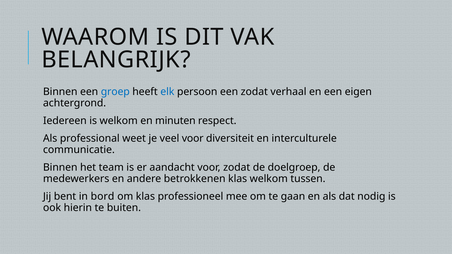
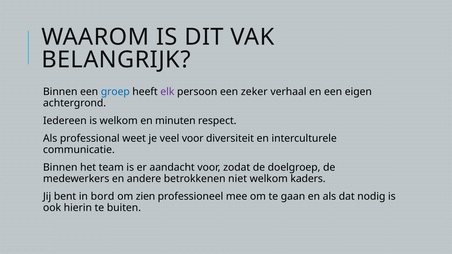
elk colour: blue -> purple
een zodat: zodat -> zeker
betrokkenen klas: klas -> niet
tussen: tussen -> kaders
om klas: klas -> zien
